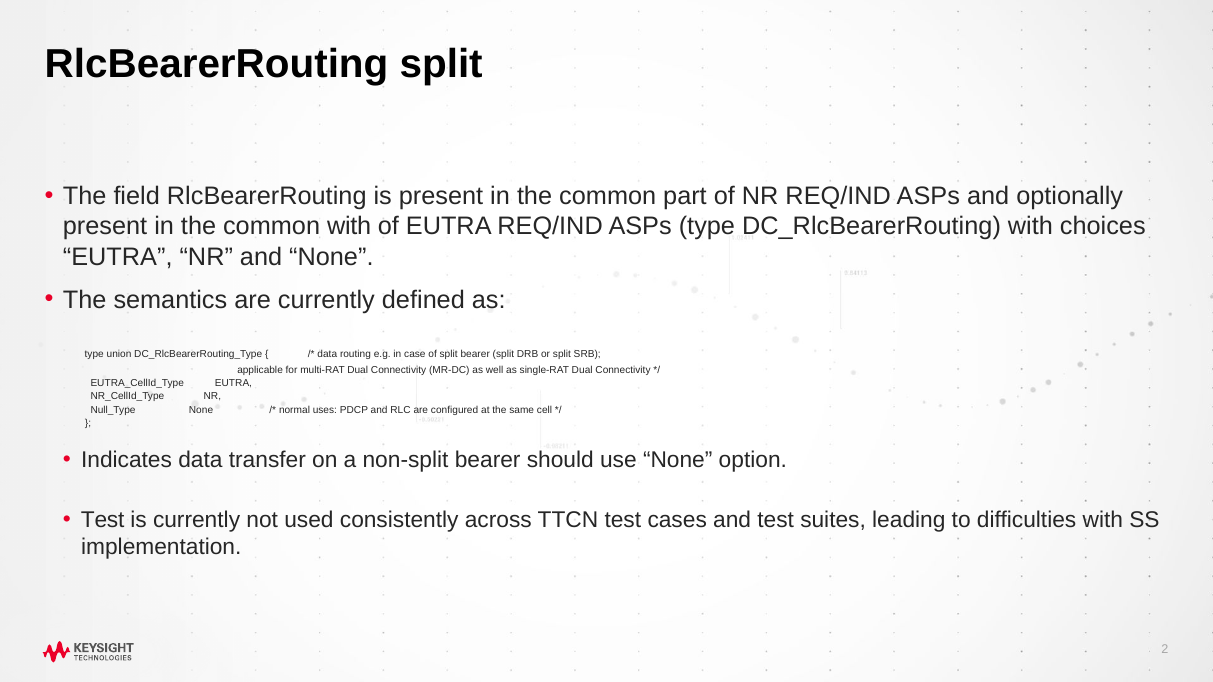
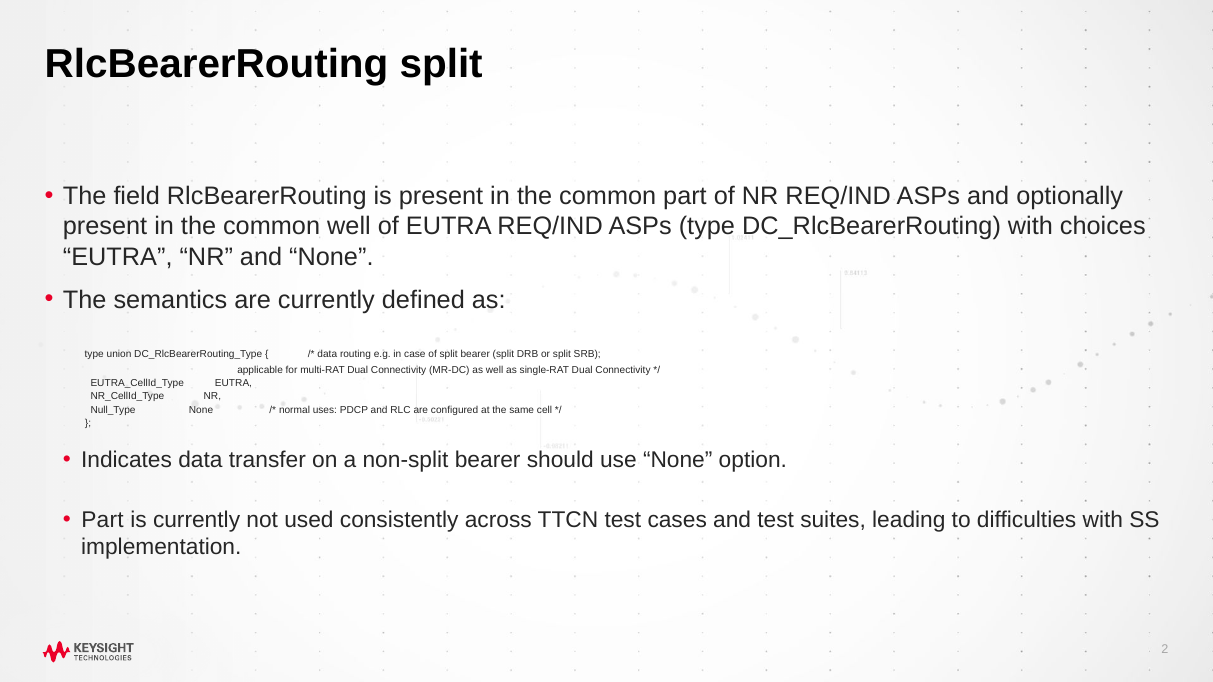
common with: with -> well
Test at (103, 520): Test -> Part
